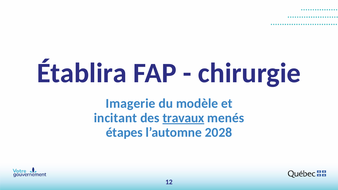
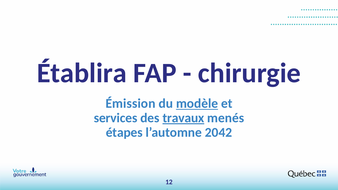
Imagerie: Imagerie -> Émission
modèle underline: none -> present
incitant: incitant -> services
2028: 2028 -> 2042
